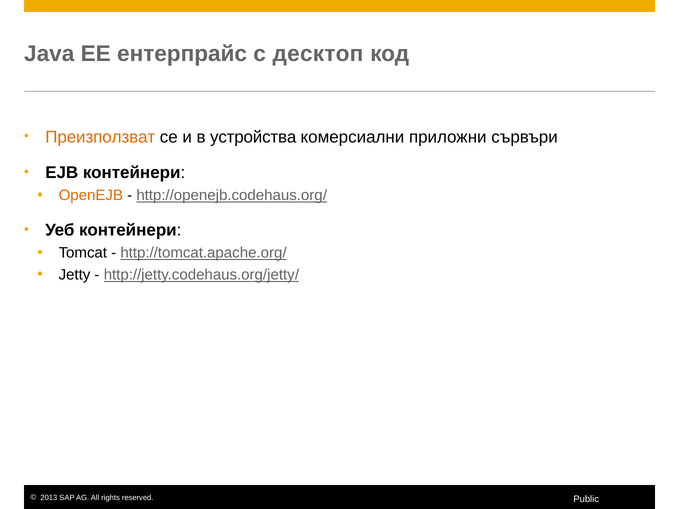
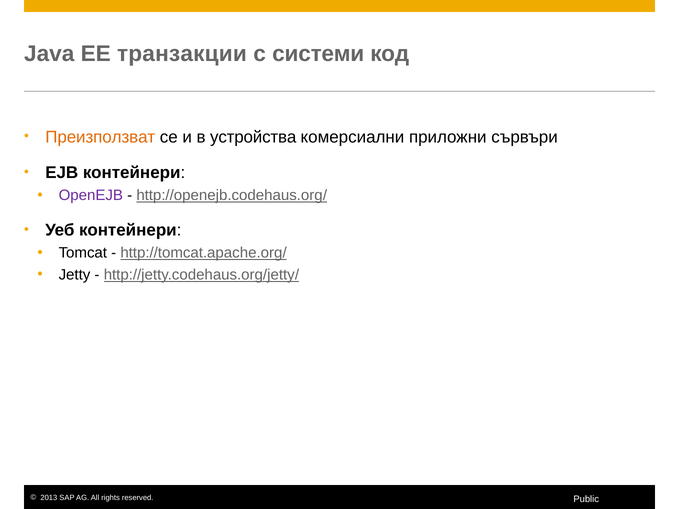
ентерпрайс: ентерпрайс -> транзакции
десктоп: десктоп -> системи
OpenEJB colour: orange -> purple
